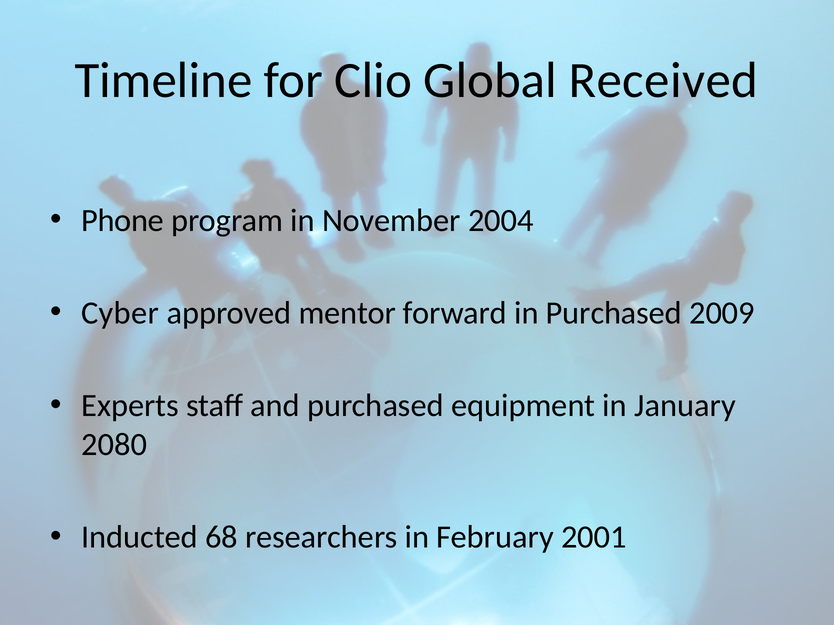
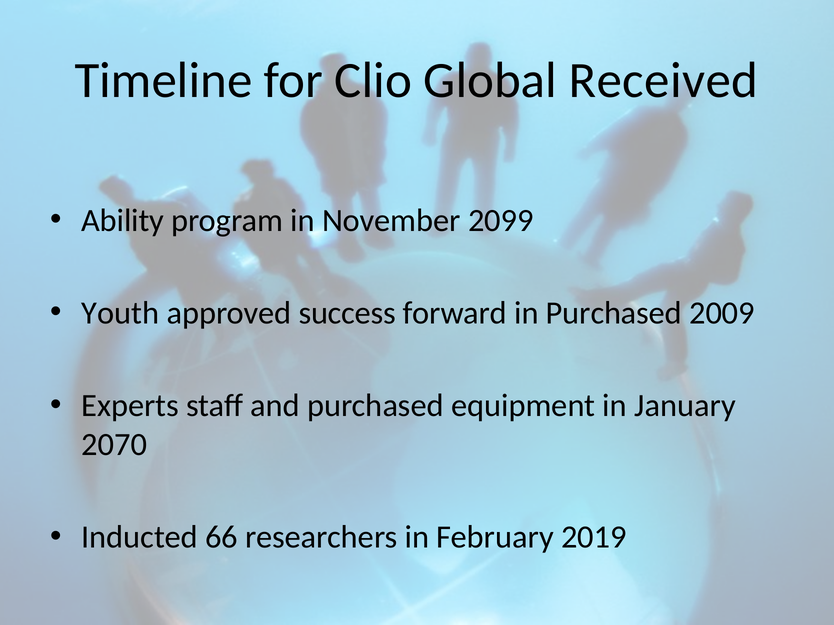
Phone: Phone -> Ability
2004: 2004 -> 2099
Cyber: Cyber -> Youth
mentor: mentor -> success
2080: 2080 -> 2070
68: 68 -> 66
2001: 2001 -> 2019
